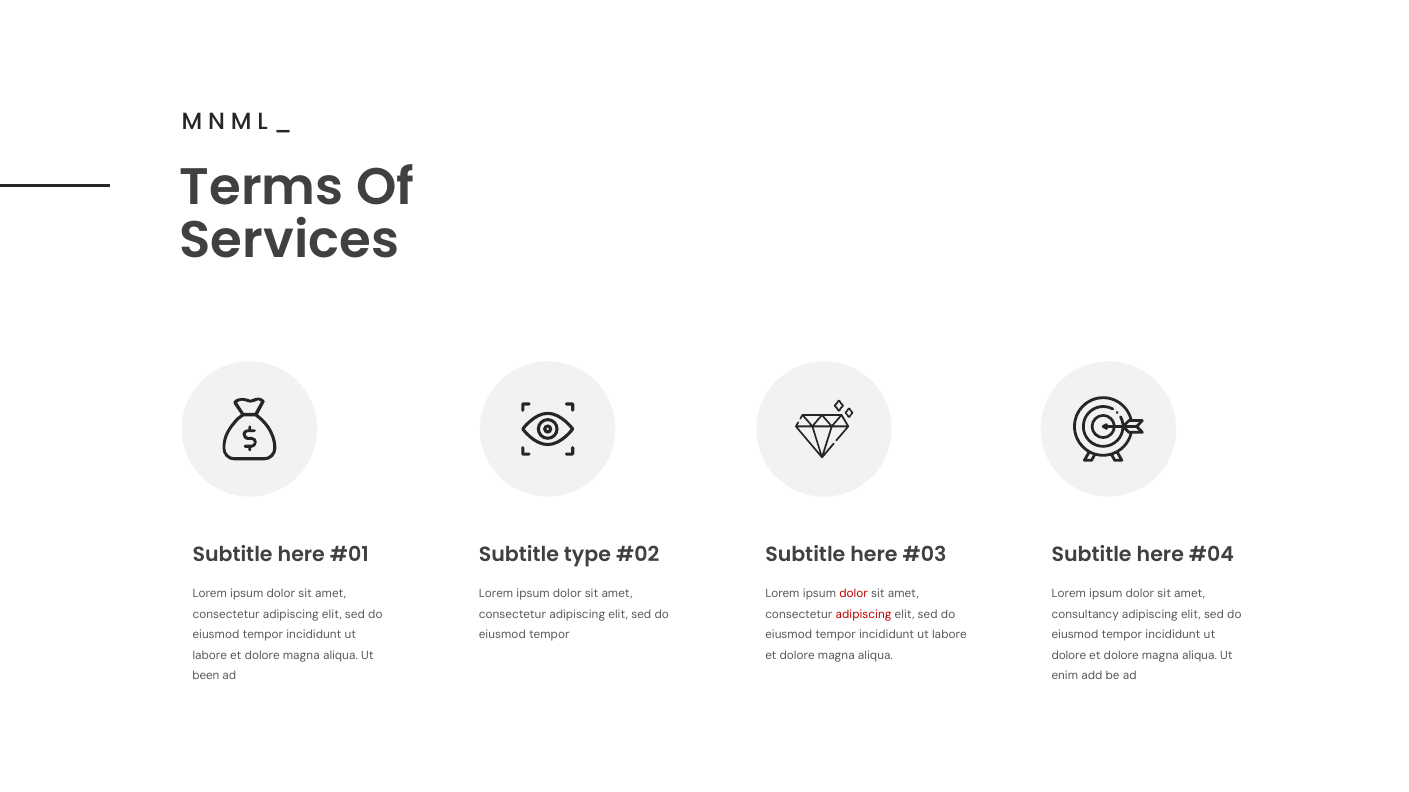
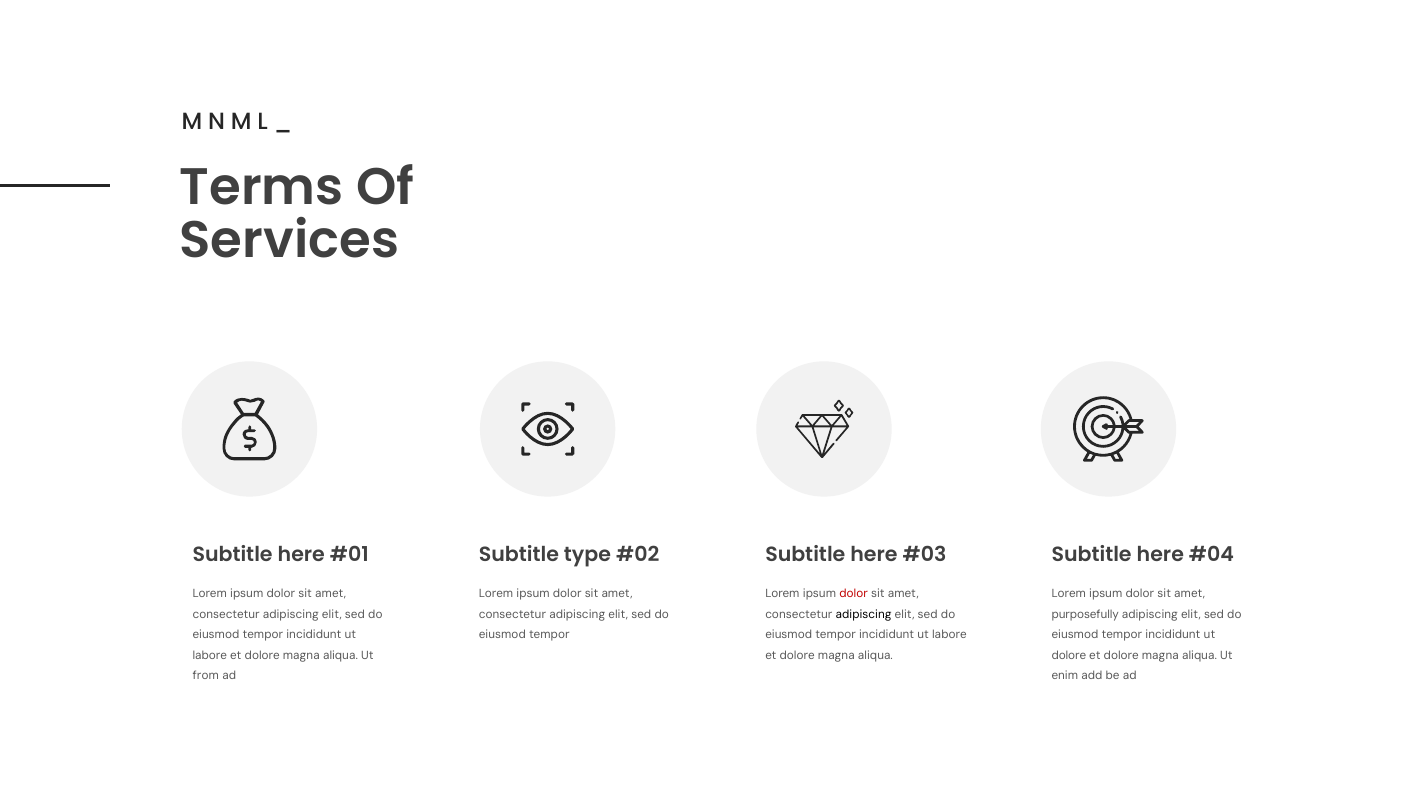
adipiscing at (864, 615) colour: red -> black
consultancy: consultancy -> purposefully
been: been -> from
